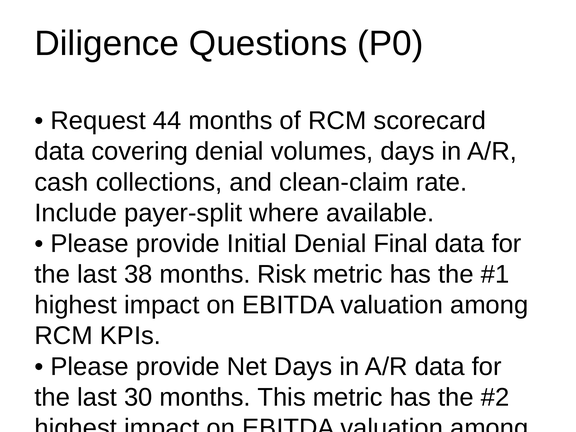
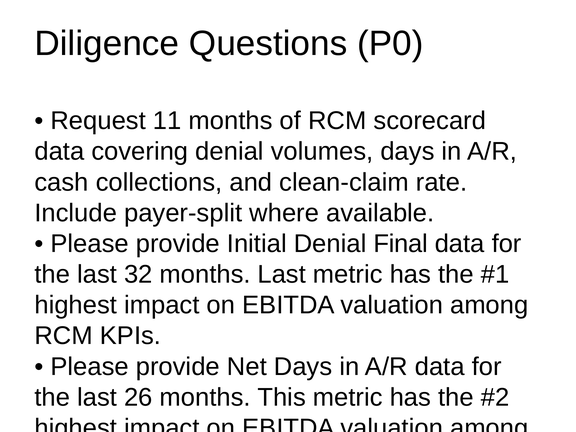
44: 44 -> 11
38: 38 -> 32
months Risk: Risk -> Last
30: 30 -> 26
